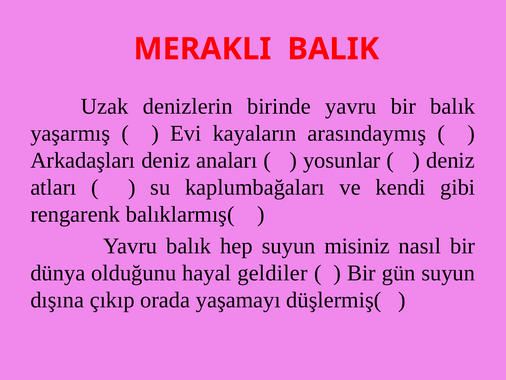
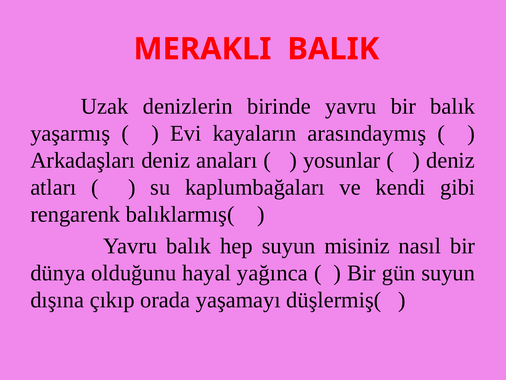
geldiler: geldiler -> yağınca
